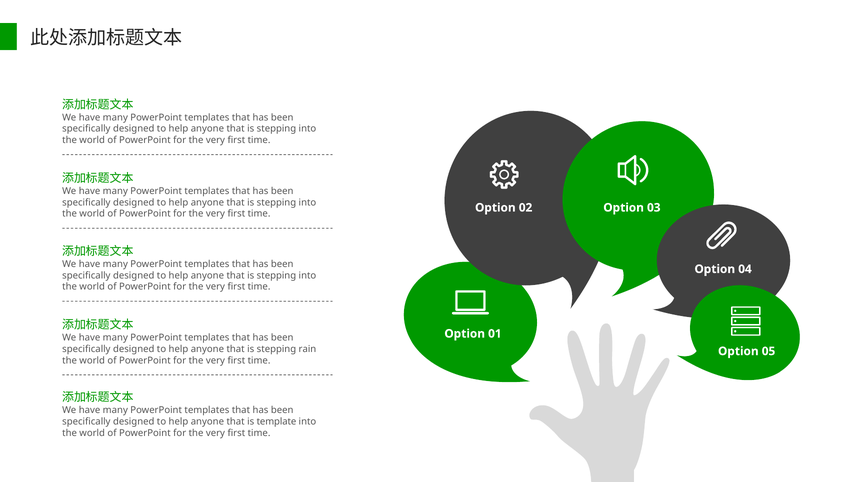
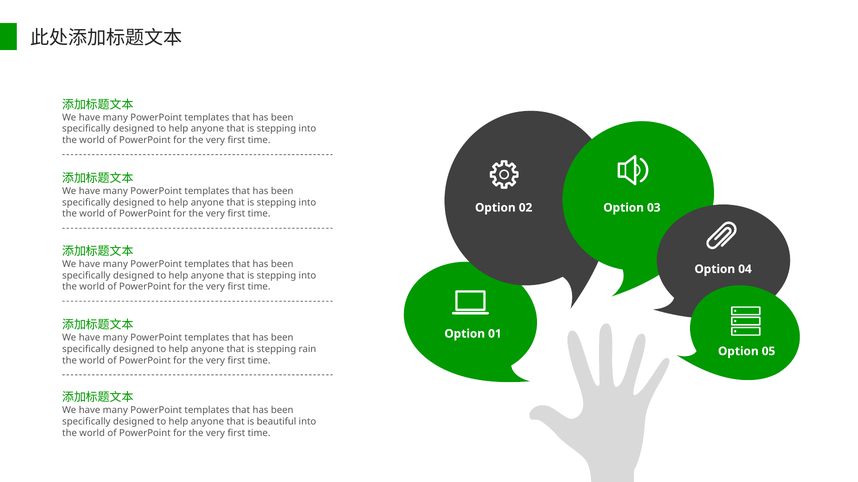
template: template -> beautiful
